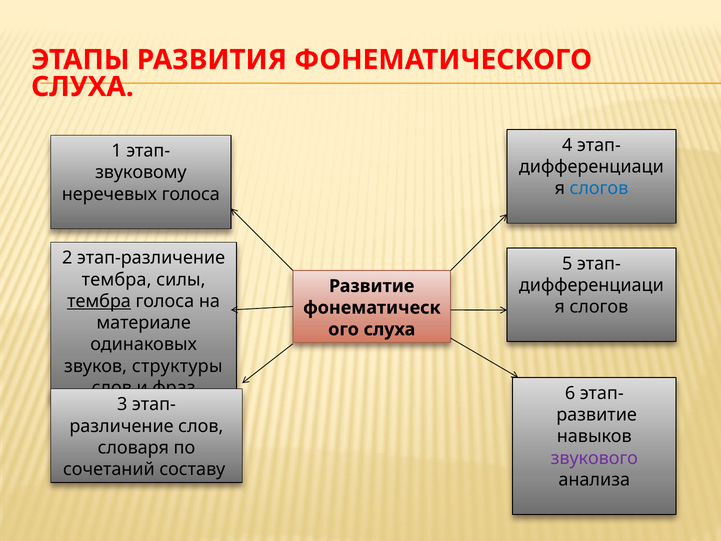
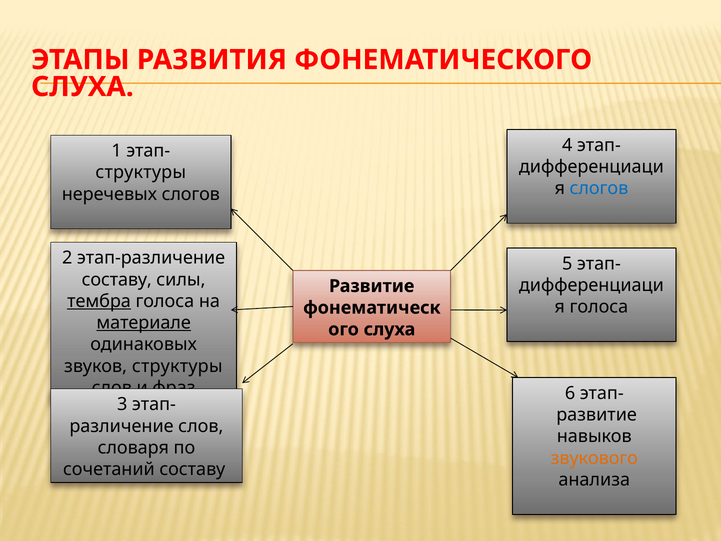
звуковому at (141, 172): звуковому -> структуры
неречевых голоса: голоса -> слогов
тембра at (117, 279): тембра -> составу
слогов at (599, 307): слогов -> голоса
материале underline: none -> present
звукового colour: purple -> orange
